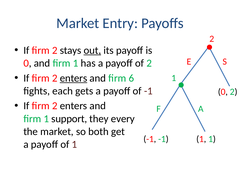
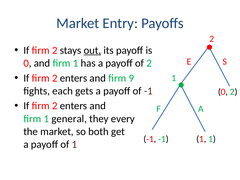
enters at (74, 78) underline: present -> none
6: 6 -> 9
support: support -> general
